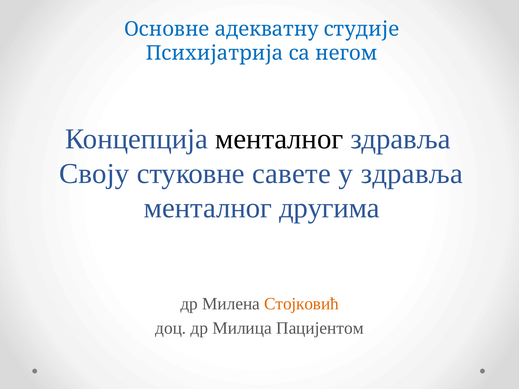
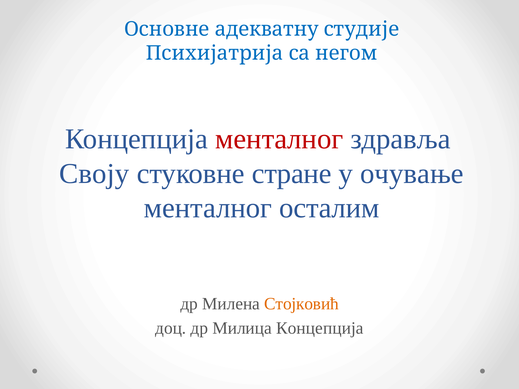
менталног at (279, 139) colour: black -> red
савете: савете -> стране
у здравља: здравља -> очување
другима: другима -> осталим
Милица Пацијентом: Пацијентом -> Концепција
